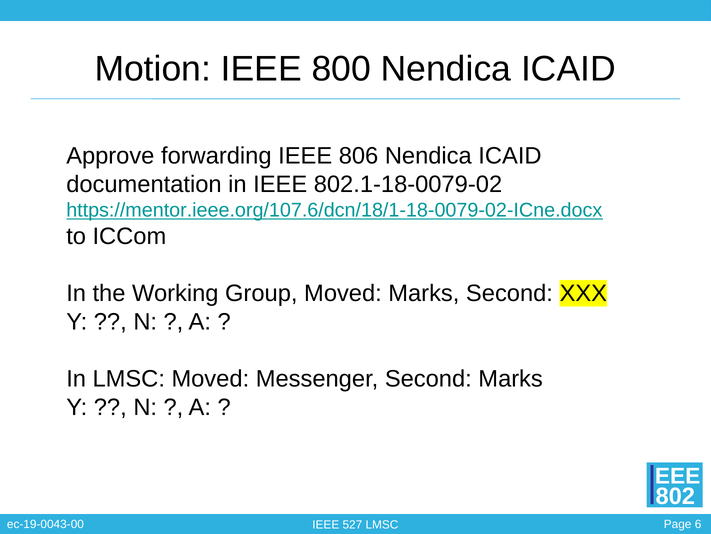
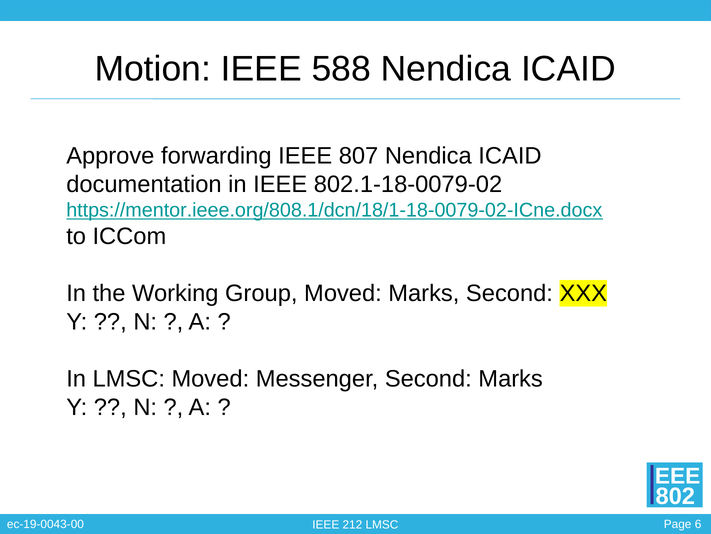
800: 800 -> 588
806: 806 -> 807
https://mentor.ieee.org/107.6/dcn/18/1-18-0079-02-ICne.docx: https://mentor.ieee.org/107.6/dcn/18/1-18-0079-02-ICne.docx -> https://mentor.ieee.org/808.1/dcn/18/1-18-0079-02-ICne.docx
527: 527 -> 212
